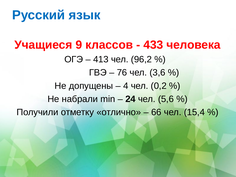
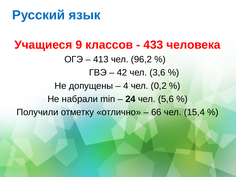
76: 76 -> 42
